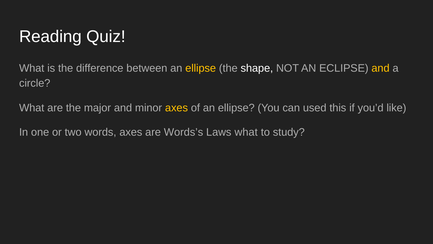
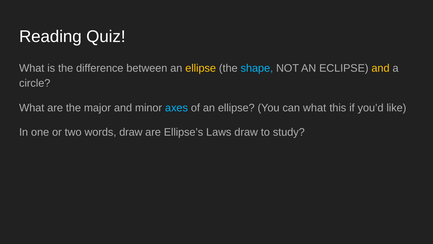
shape colour: white -> light blue
axes at (176, 108) colour: yellow -> light blue
can used: used -> what
words axes: axes -> draw
Words’s: Words’s -> Ellipse’s
Laws what: what -> draw
